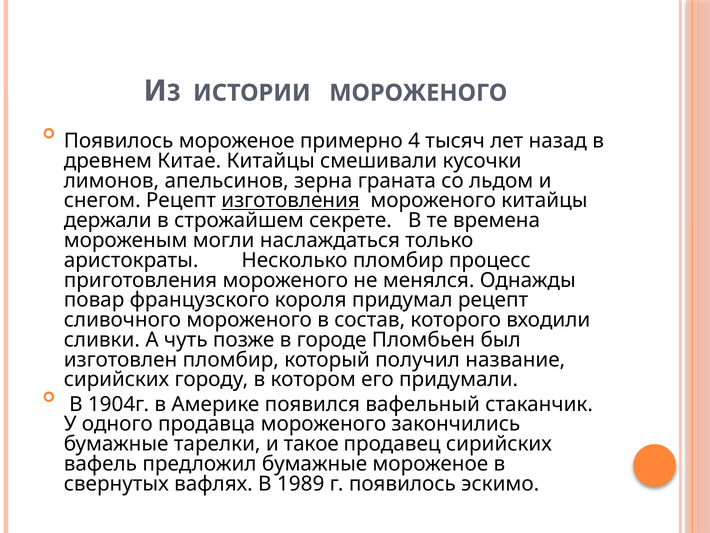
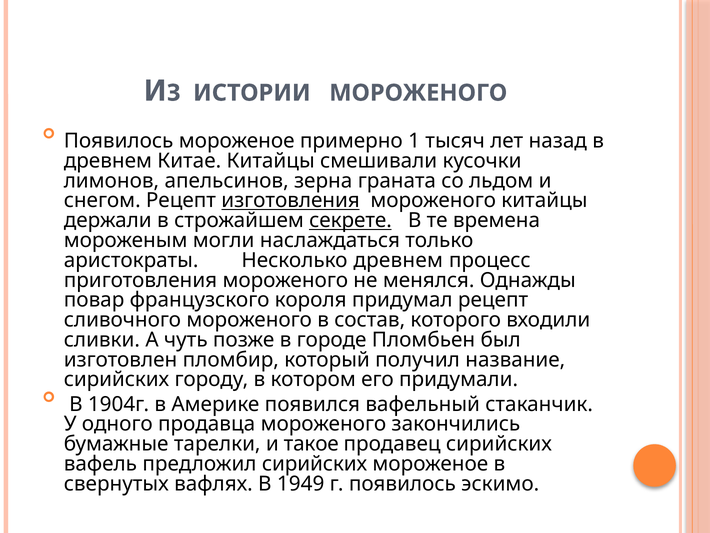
4: 4 -> 1
секрете underline: none -> present
Несколько пломбир: пломбир -> древнем
предложил бумажные: бумажные -> сирийских
1989: 1989 -> 1949
